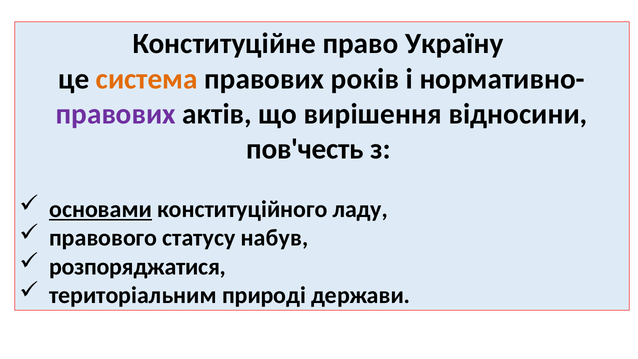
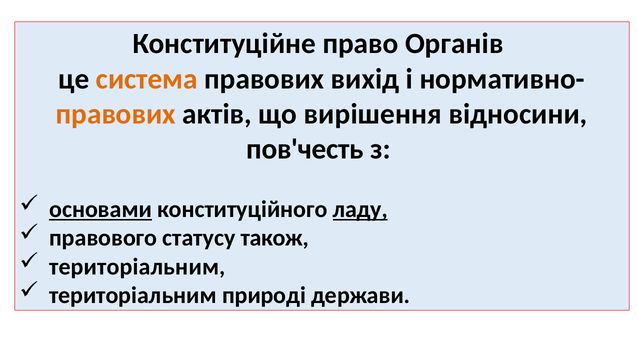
Україну: Україну -> Органів
років: років -> вихід
правових at (116, 114) colour: purple -> orange
ладу underline: none -> present
набув: набув -> також
розпоряджатися at (137, 267): розпоряджатися -> територіальним
